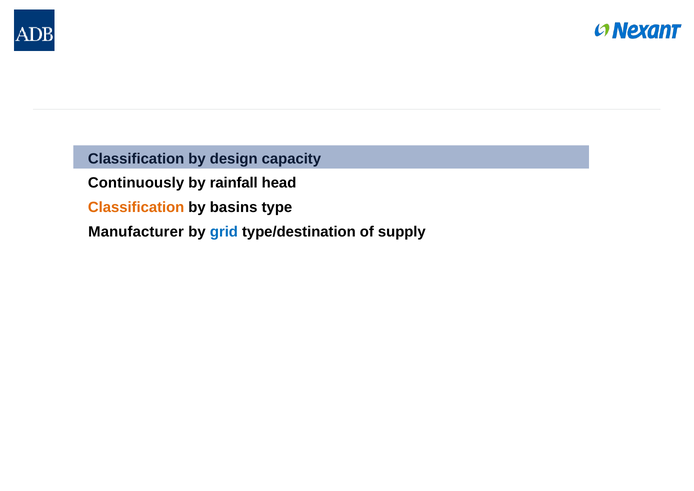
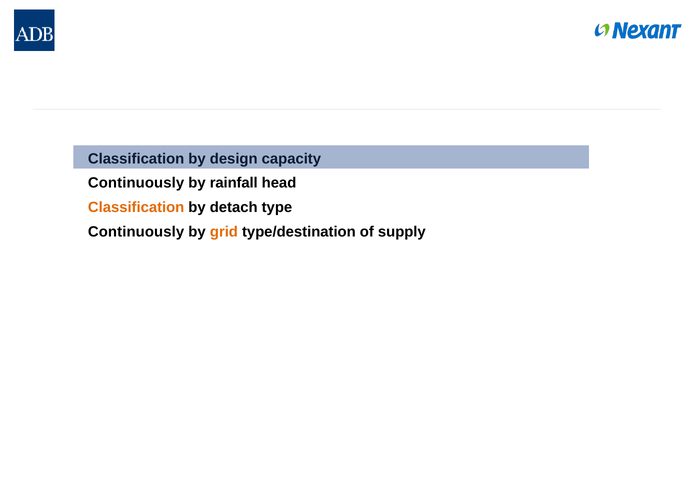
basins: basins -> detach
Manufacturer at (136, 232): Manufacturer -> Continuously
grid colour: blue -> orange
